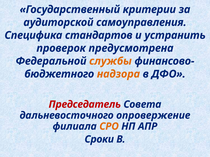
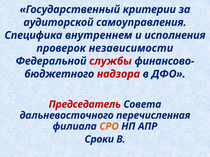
стандартов: стандартов -> внутреннем
устранить: устранить -> исполнения
предусмотрена: предусмотрена -> независимости
службы colour: orange -> red
надзора colour: orange -> red
опровержение: опровержение -> перечисленная
